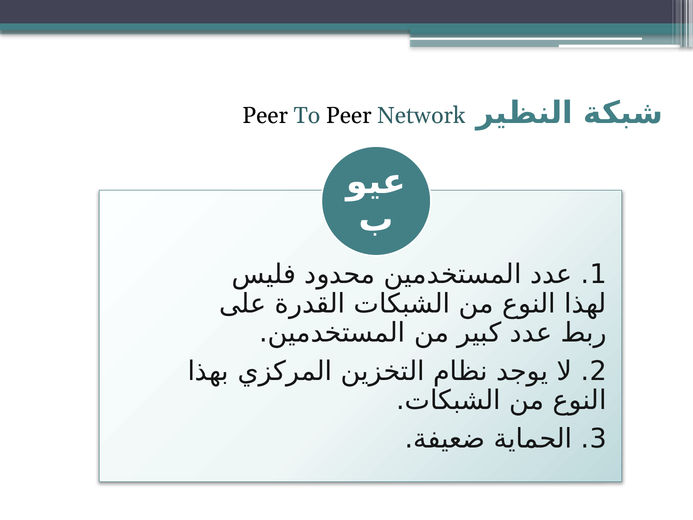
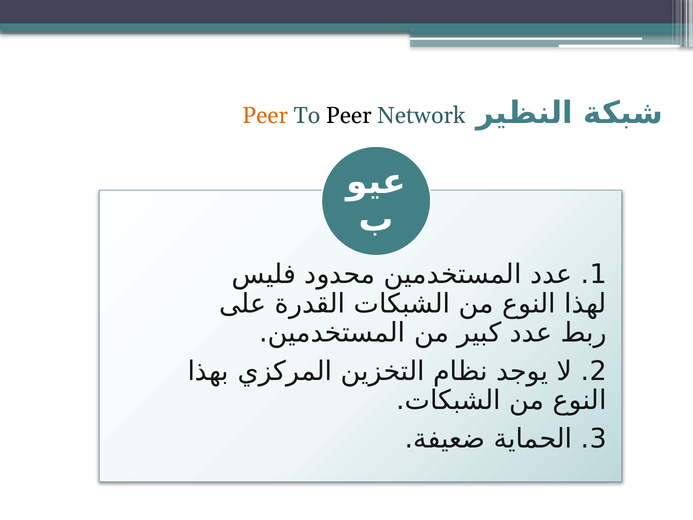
Peer at (265, 116) colour: black -> orange
